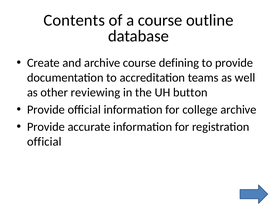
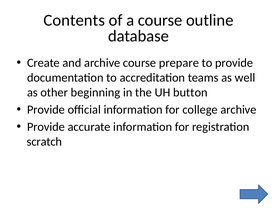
defining: defining -> prepare
reviewing: reviewing -> beginning
official at (44, 142): official -> scratch
